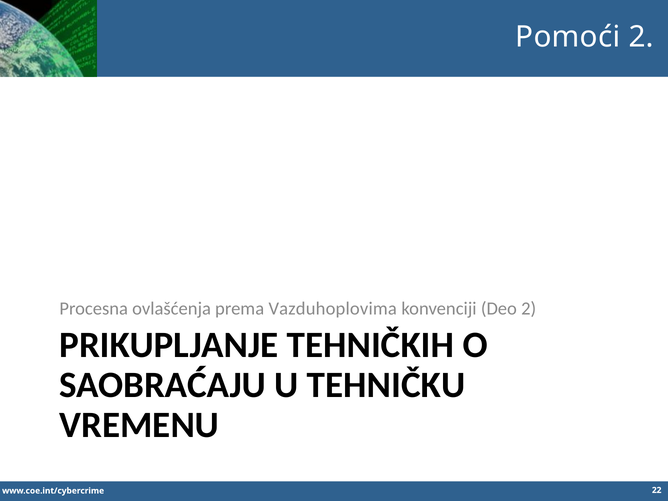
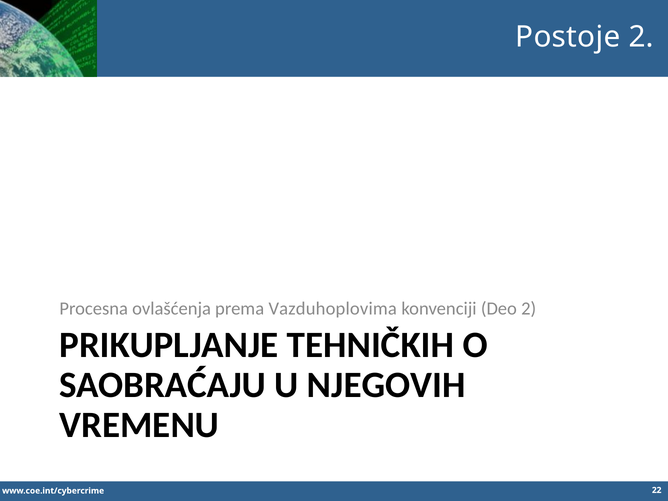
Pomoći: Pomoći -> Postoje
TEHNIČKU: TEHNIČKU -> NJEGOVIH
